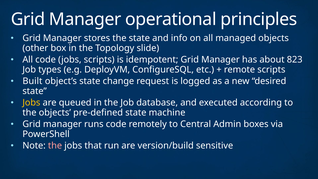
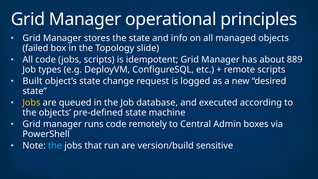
other: other -> failed
823: 823 -> 889
the at (55, 146) colour: pink -> light blue
